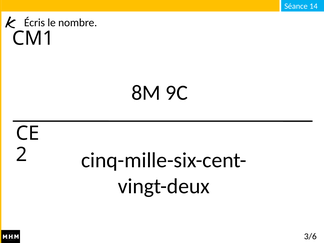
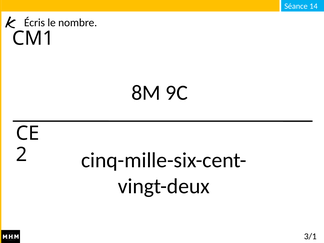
3/6: 3/6 -> 3/1
